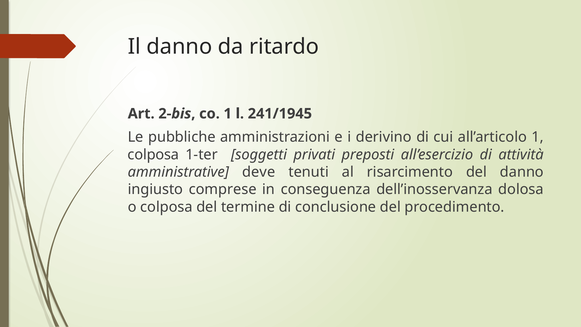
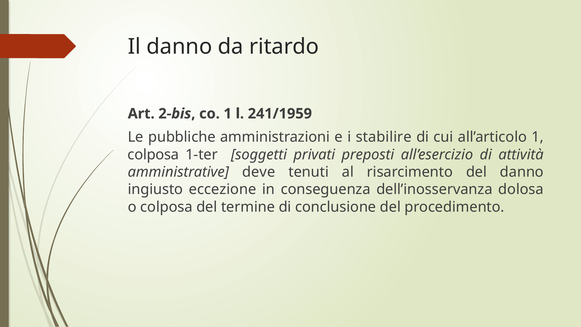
241/1945: 241/1945 -> 241/1959
derivino: derivino -> stabilire
comprese: comprese -> eccezione
